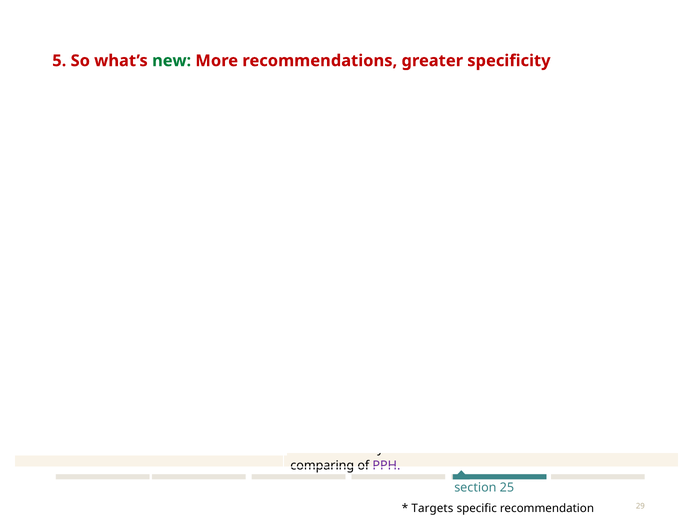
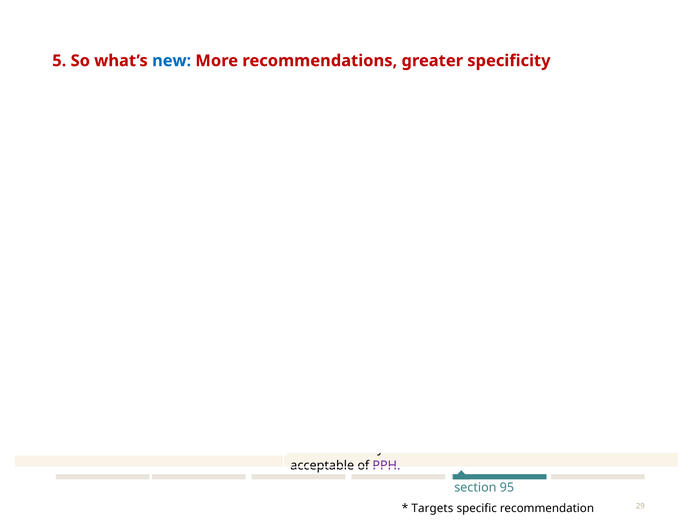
new colour: green -> blue
comparing: comparing -> acceptable
25: 25 -> 95
